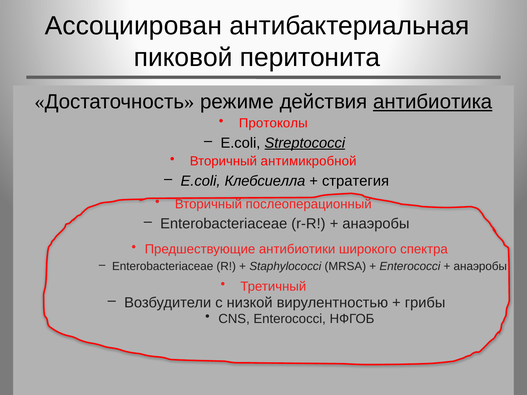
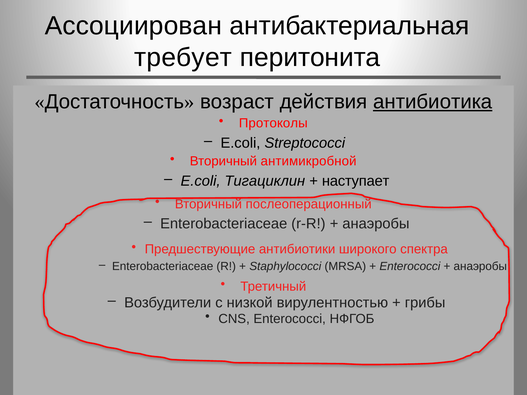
пиковой: пиковой -> требует
режиме: режиме -> возраст
Streptococci underline: present -> none
Клебсиелла: Клебсиелла -> Тигациклин
стратегия: стратегия -> наступает
